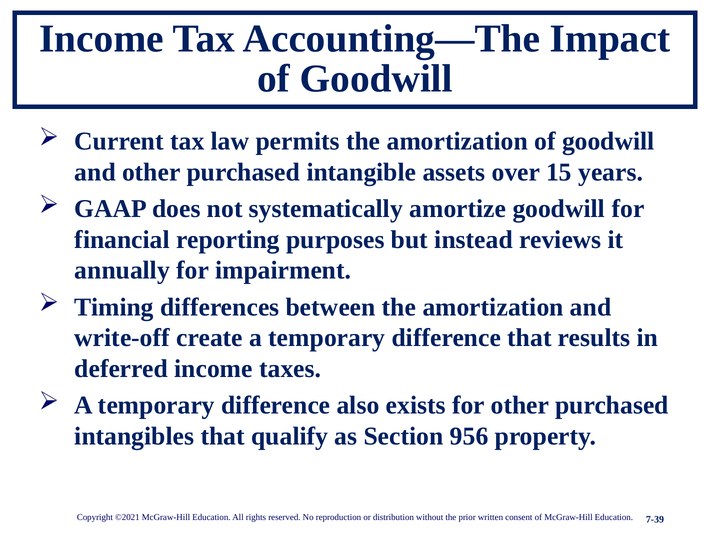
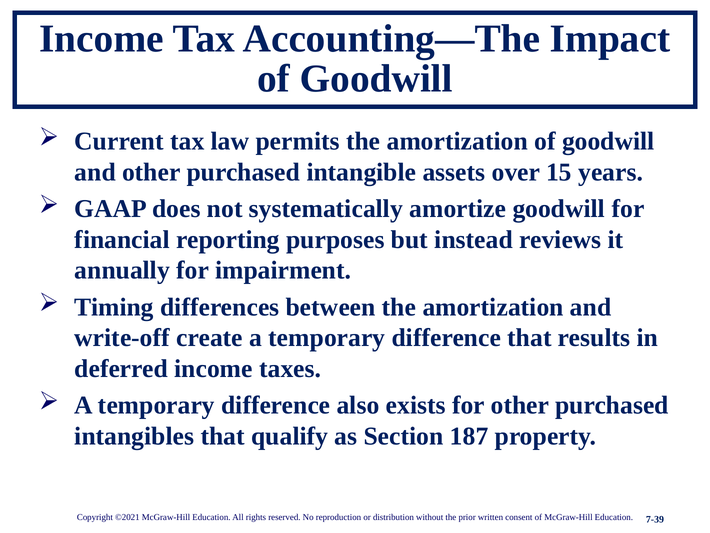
956: 956 -> 187
